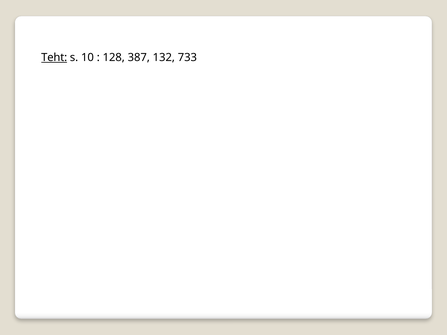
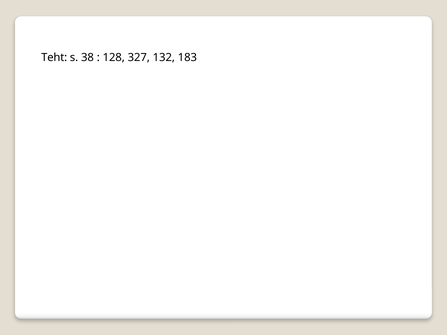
Teht underline: present -> none
10: 10 -> 38
387: 387 -> 327
733: 733 -> 183
